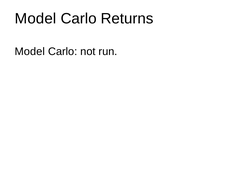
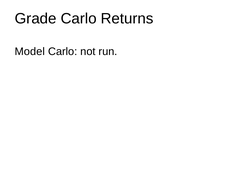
Model at (36, 19): Model -> Grade
